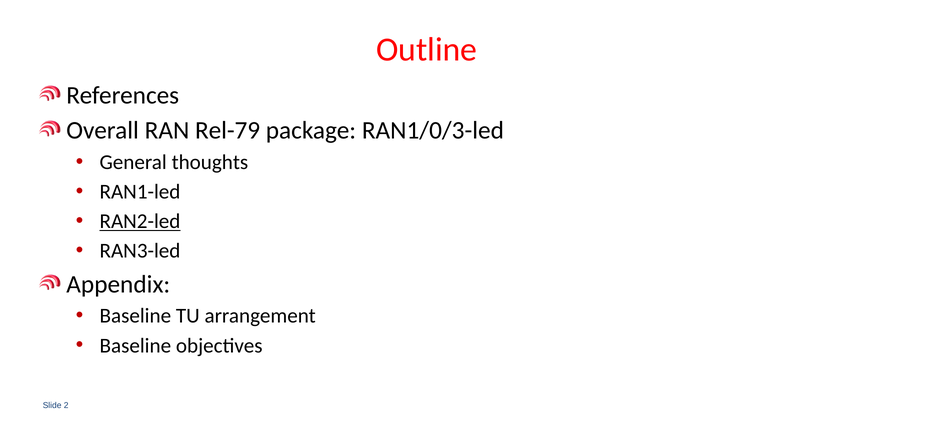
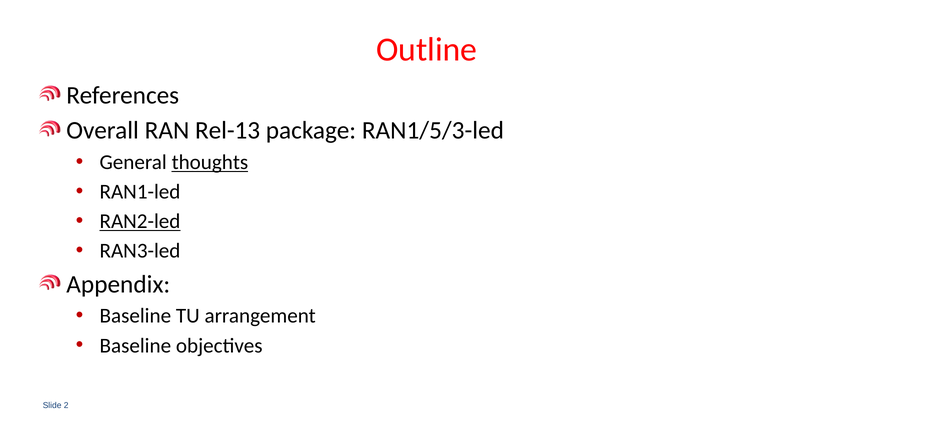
Rel-79: Rel-79 -> Rel-13
RAN1/0/3-led: RAN1/0/3-led -> RAN1/5/3-led
thoughts underline: none -> present
